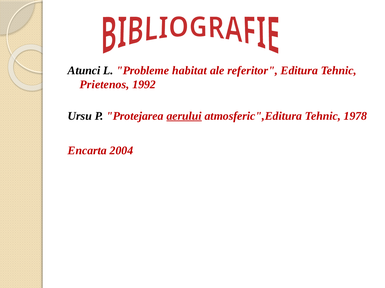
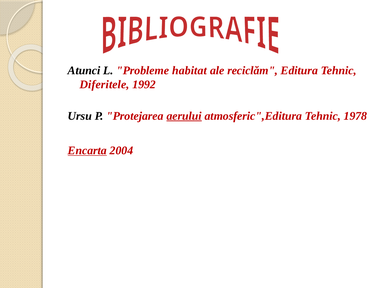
referitor: referitor -> reciclăm
Prietenos: Prietenos -> Diferitele
Encarta underline: none -> present
